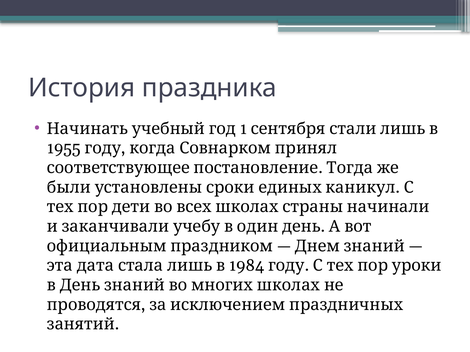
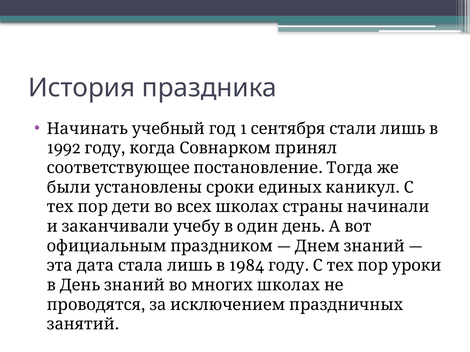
1955: 1955 -> 1992
